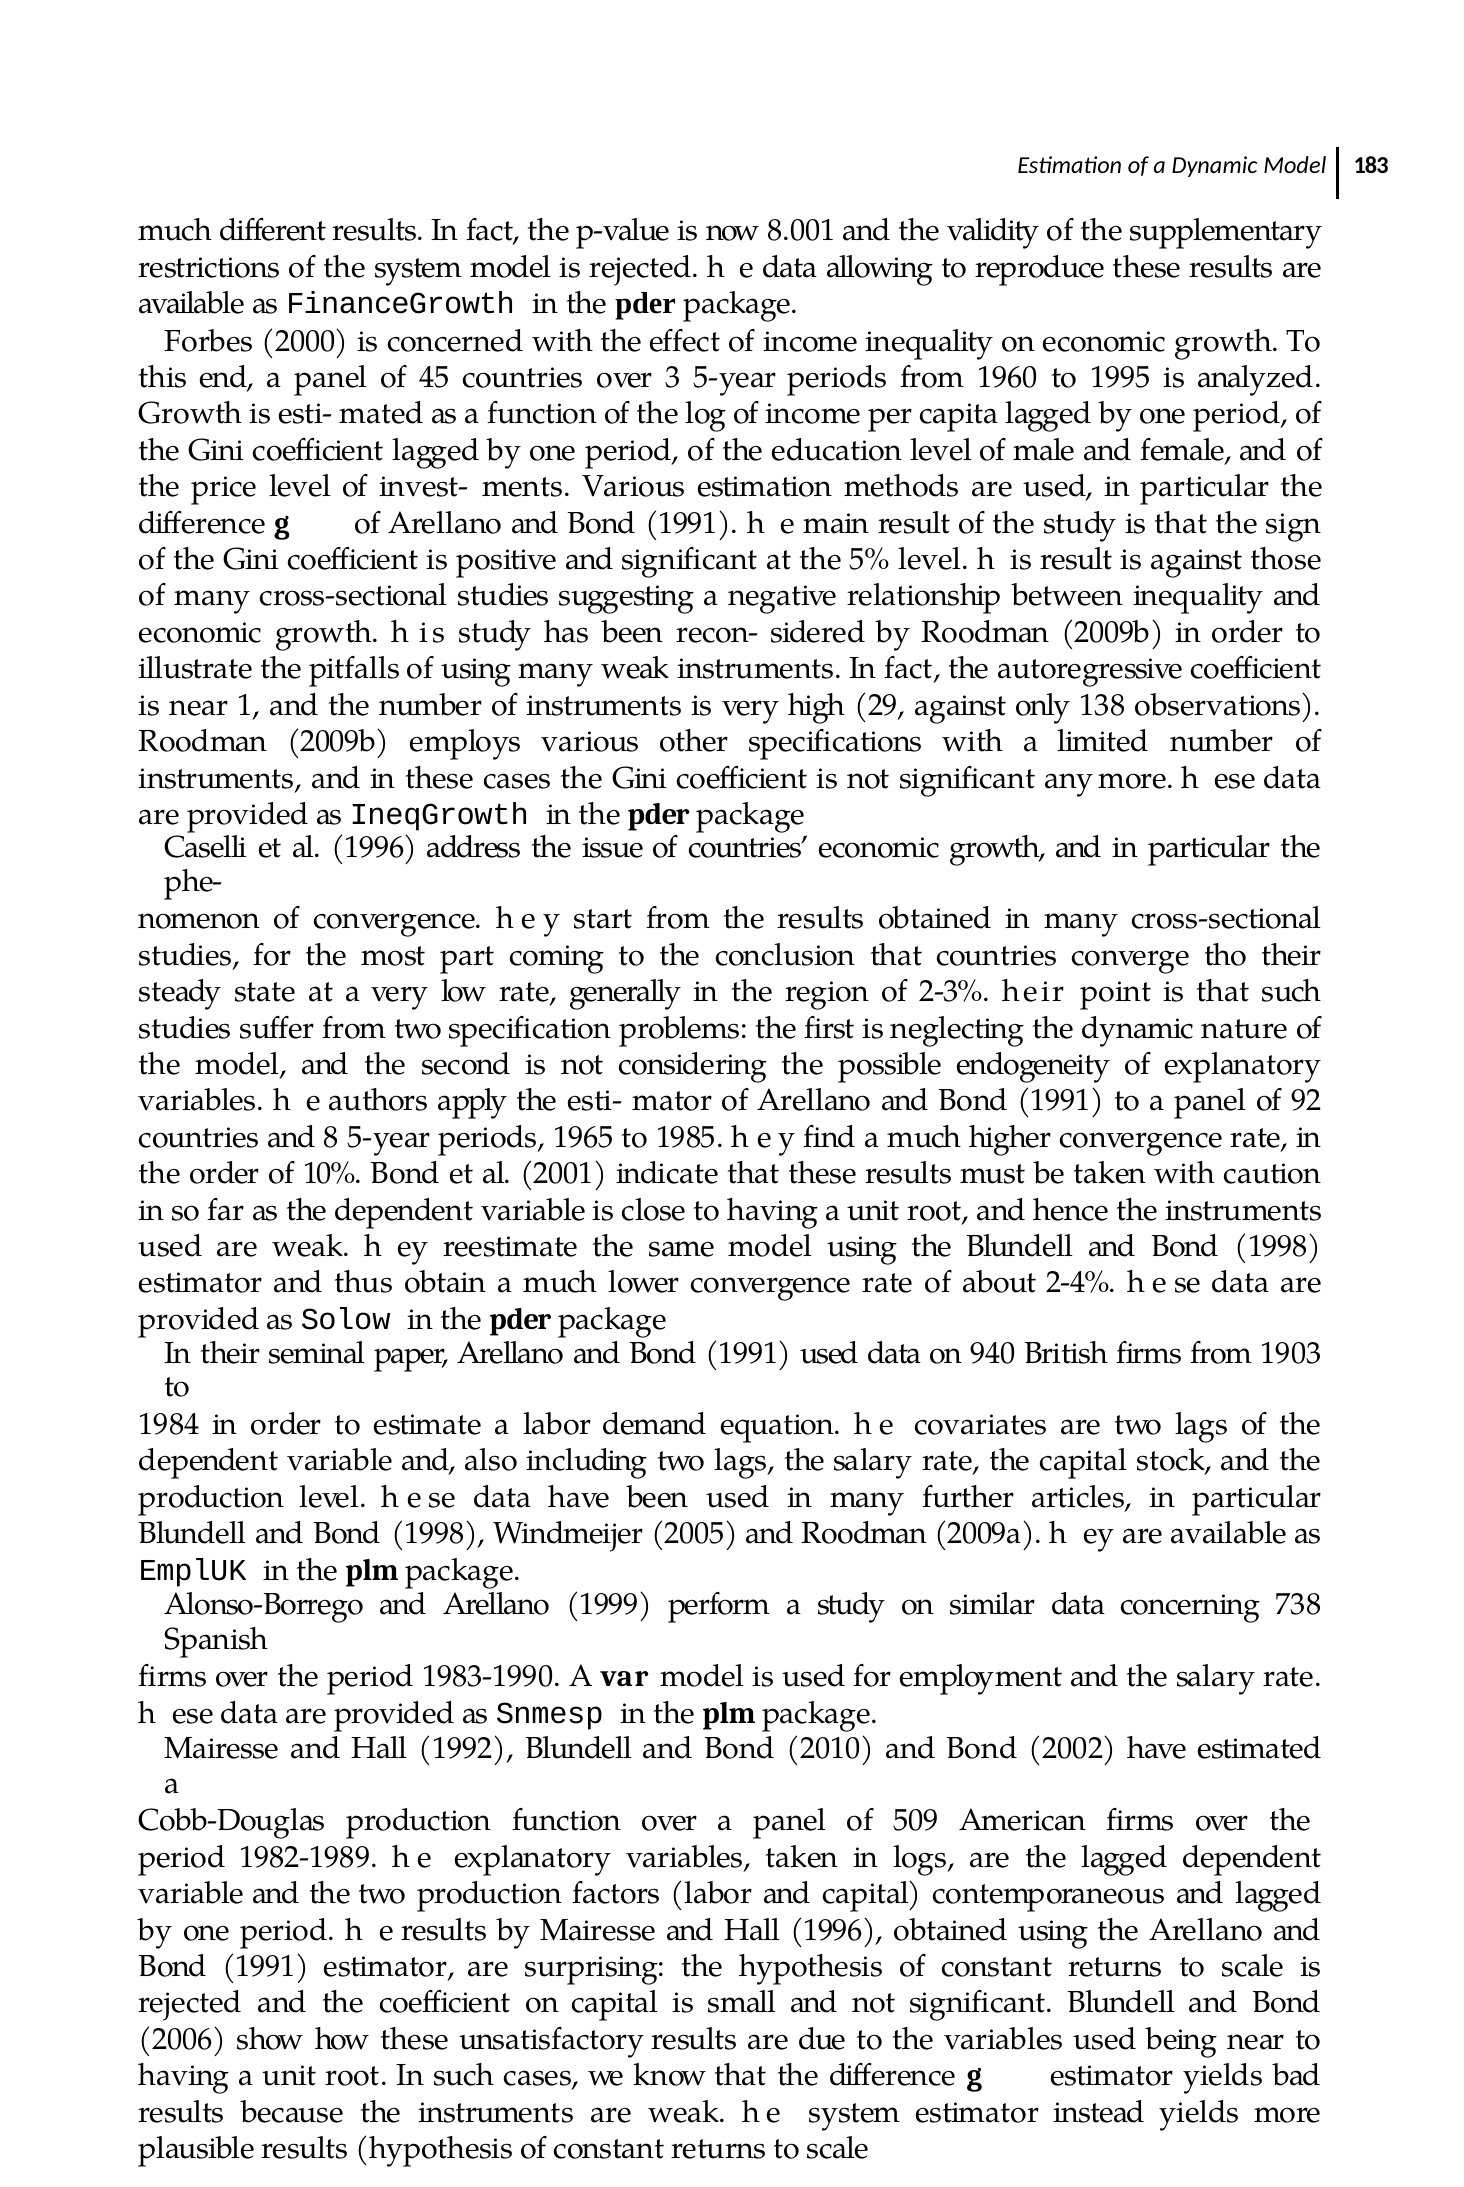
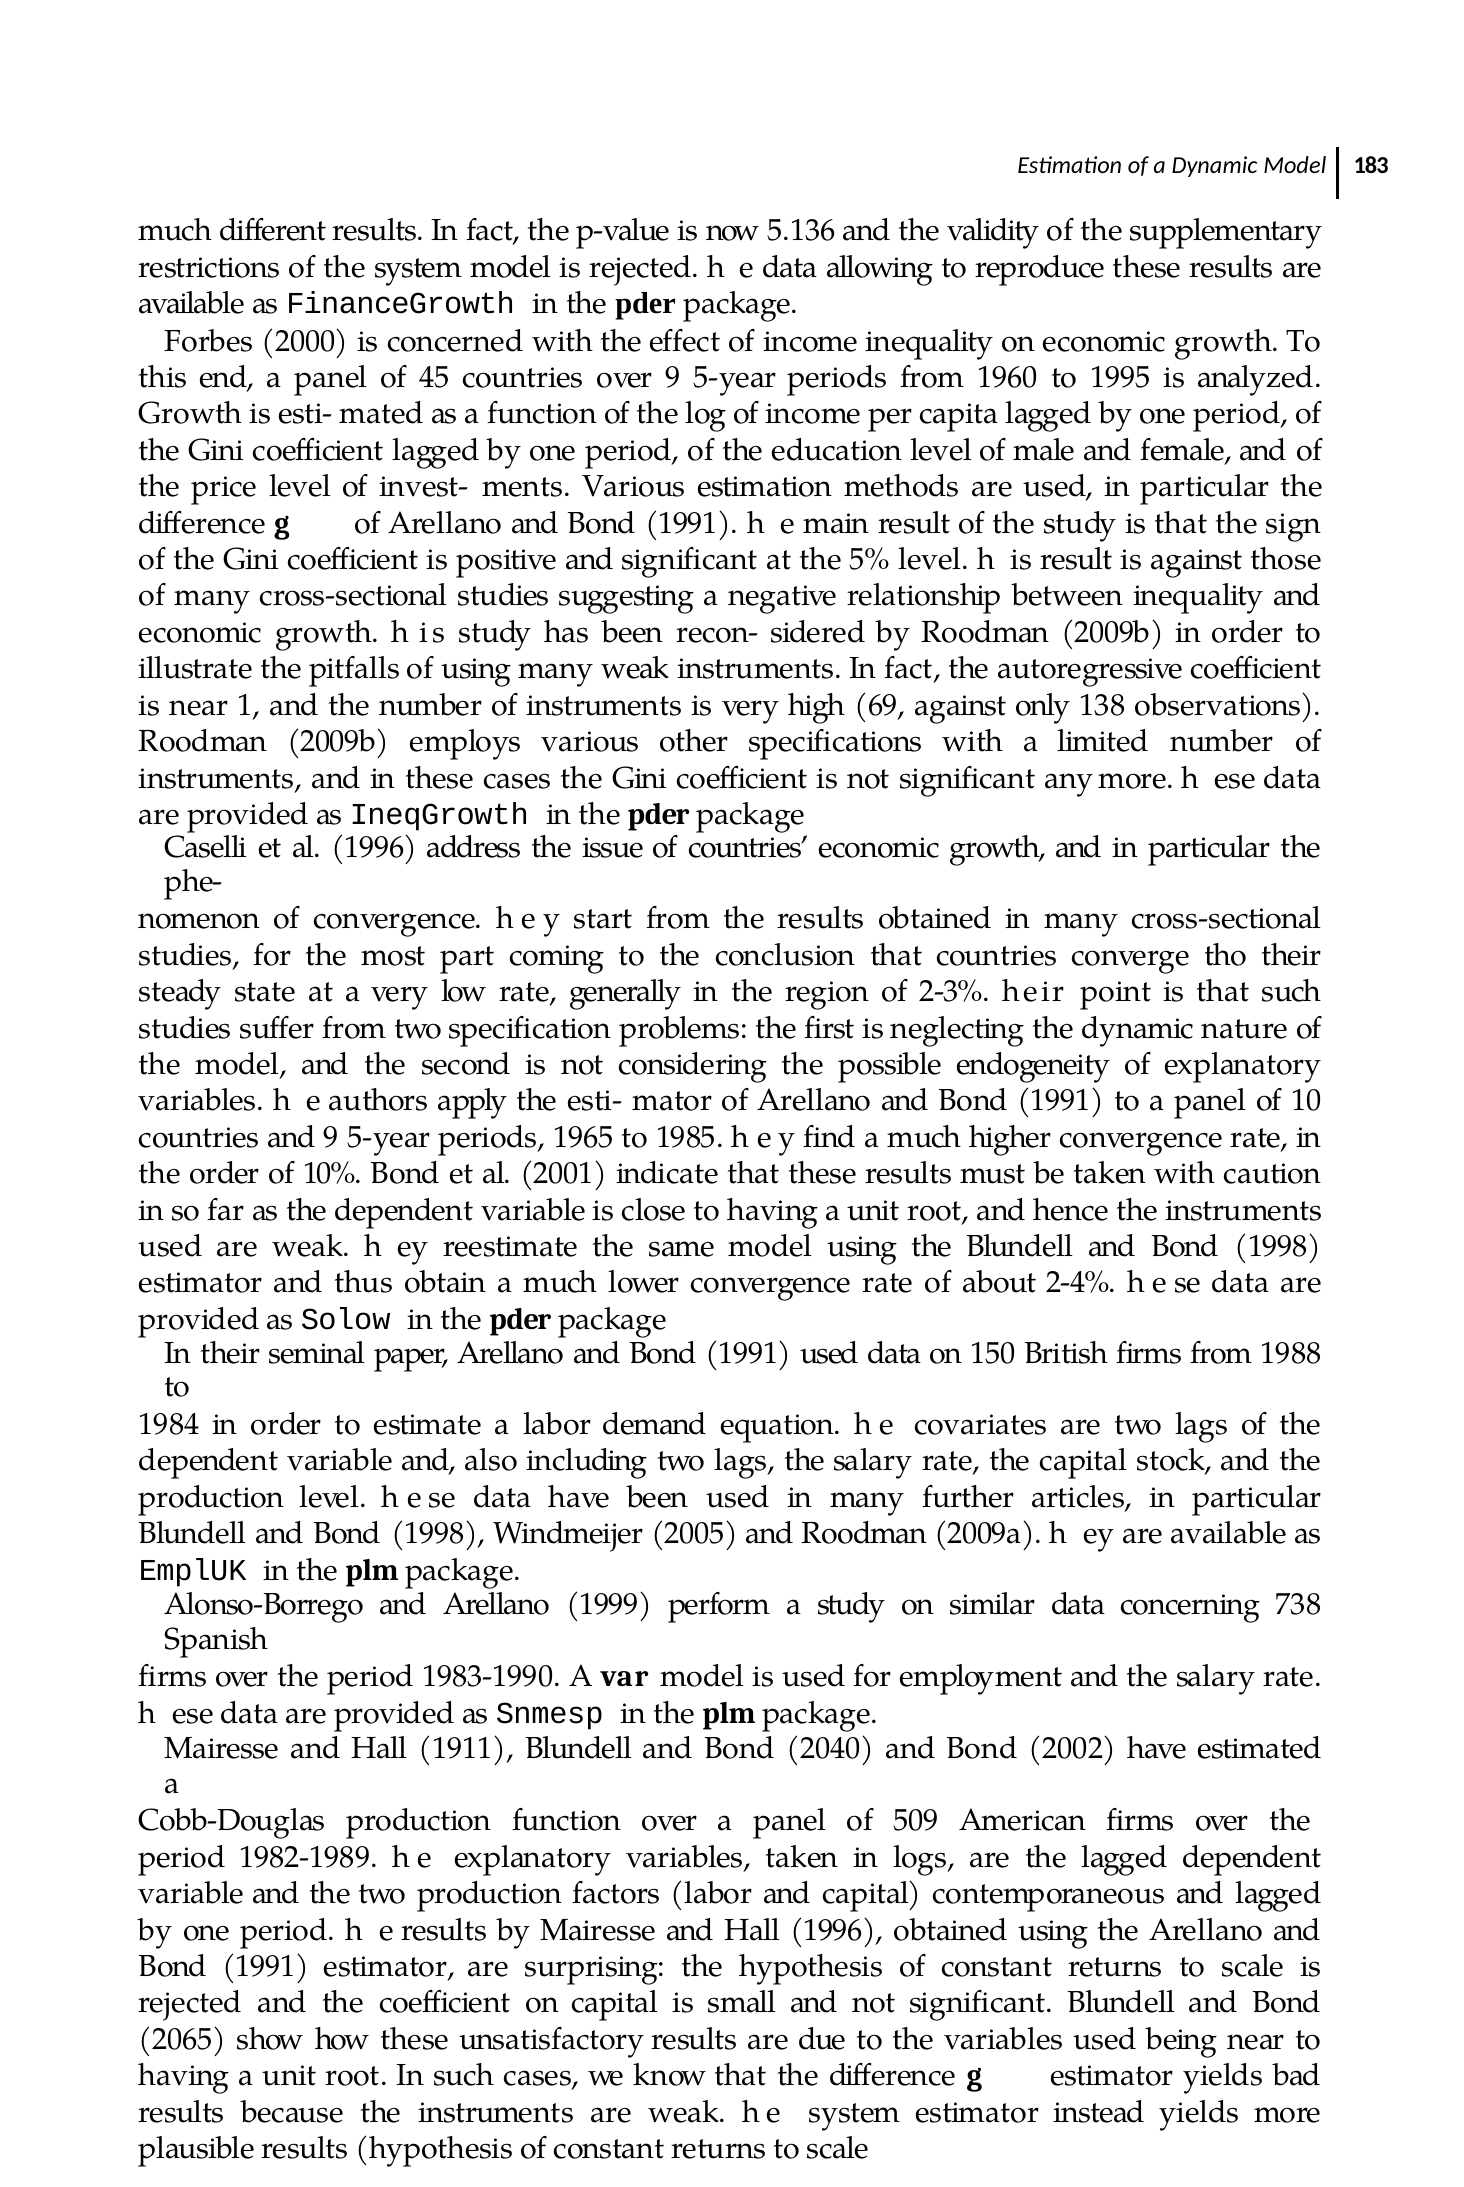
8.001: 8.001 -> 5.136
over 3: 3 -> 9
29: 29 -> 69
92: 92 -> 10
and 8: 8 -> 9
940: 940 -> 150
1903: 1903 -> 1988
1992: 1992 -> 1911
2010: 2010 -> 2040
2006: 2006 -> 2065
